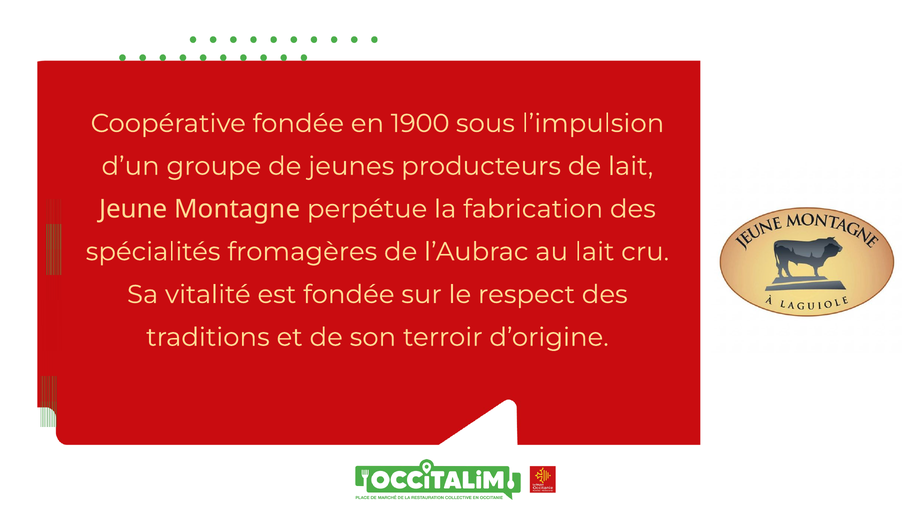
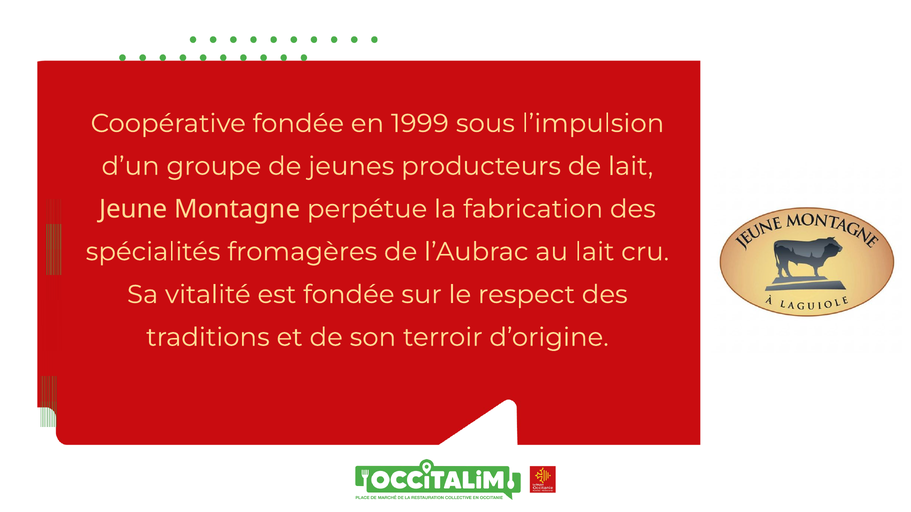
1900: 1900 -> 1999
